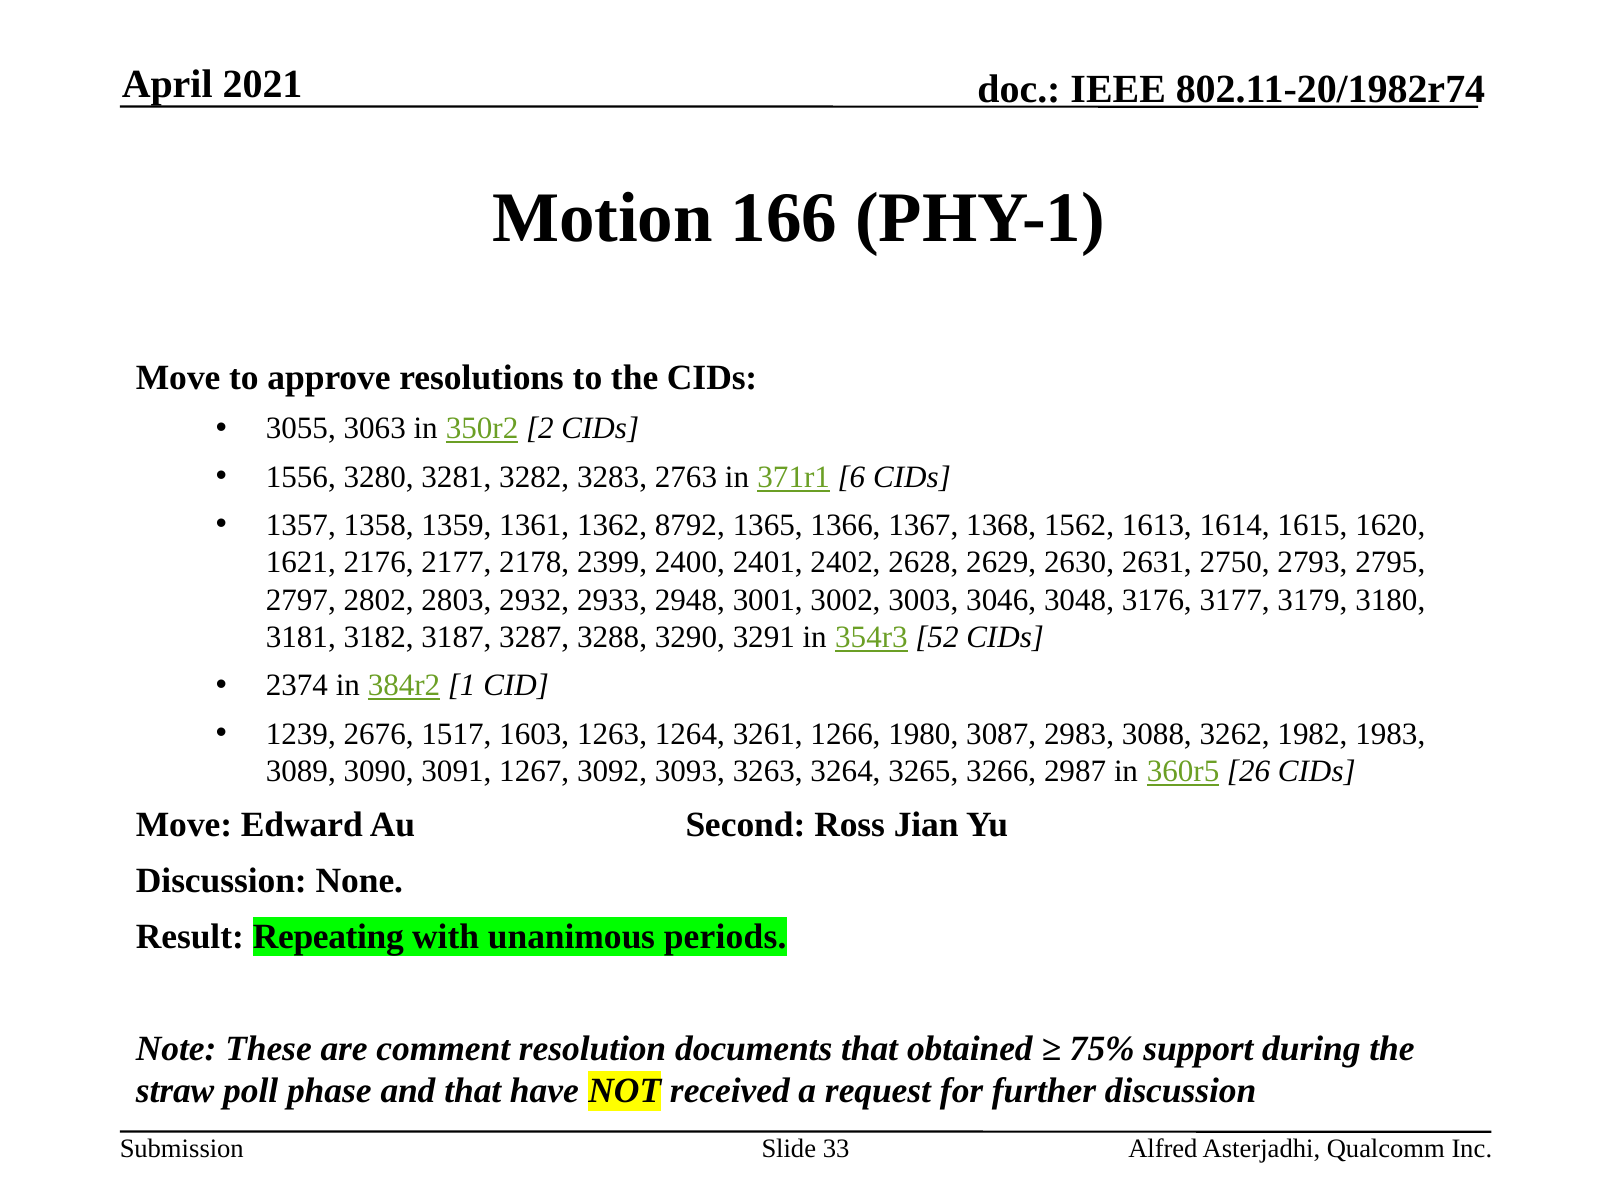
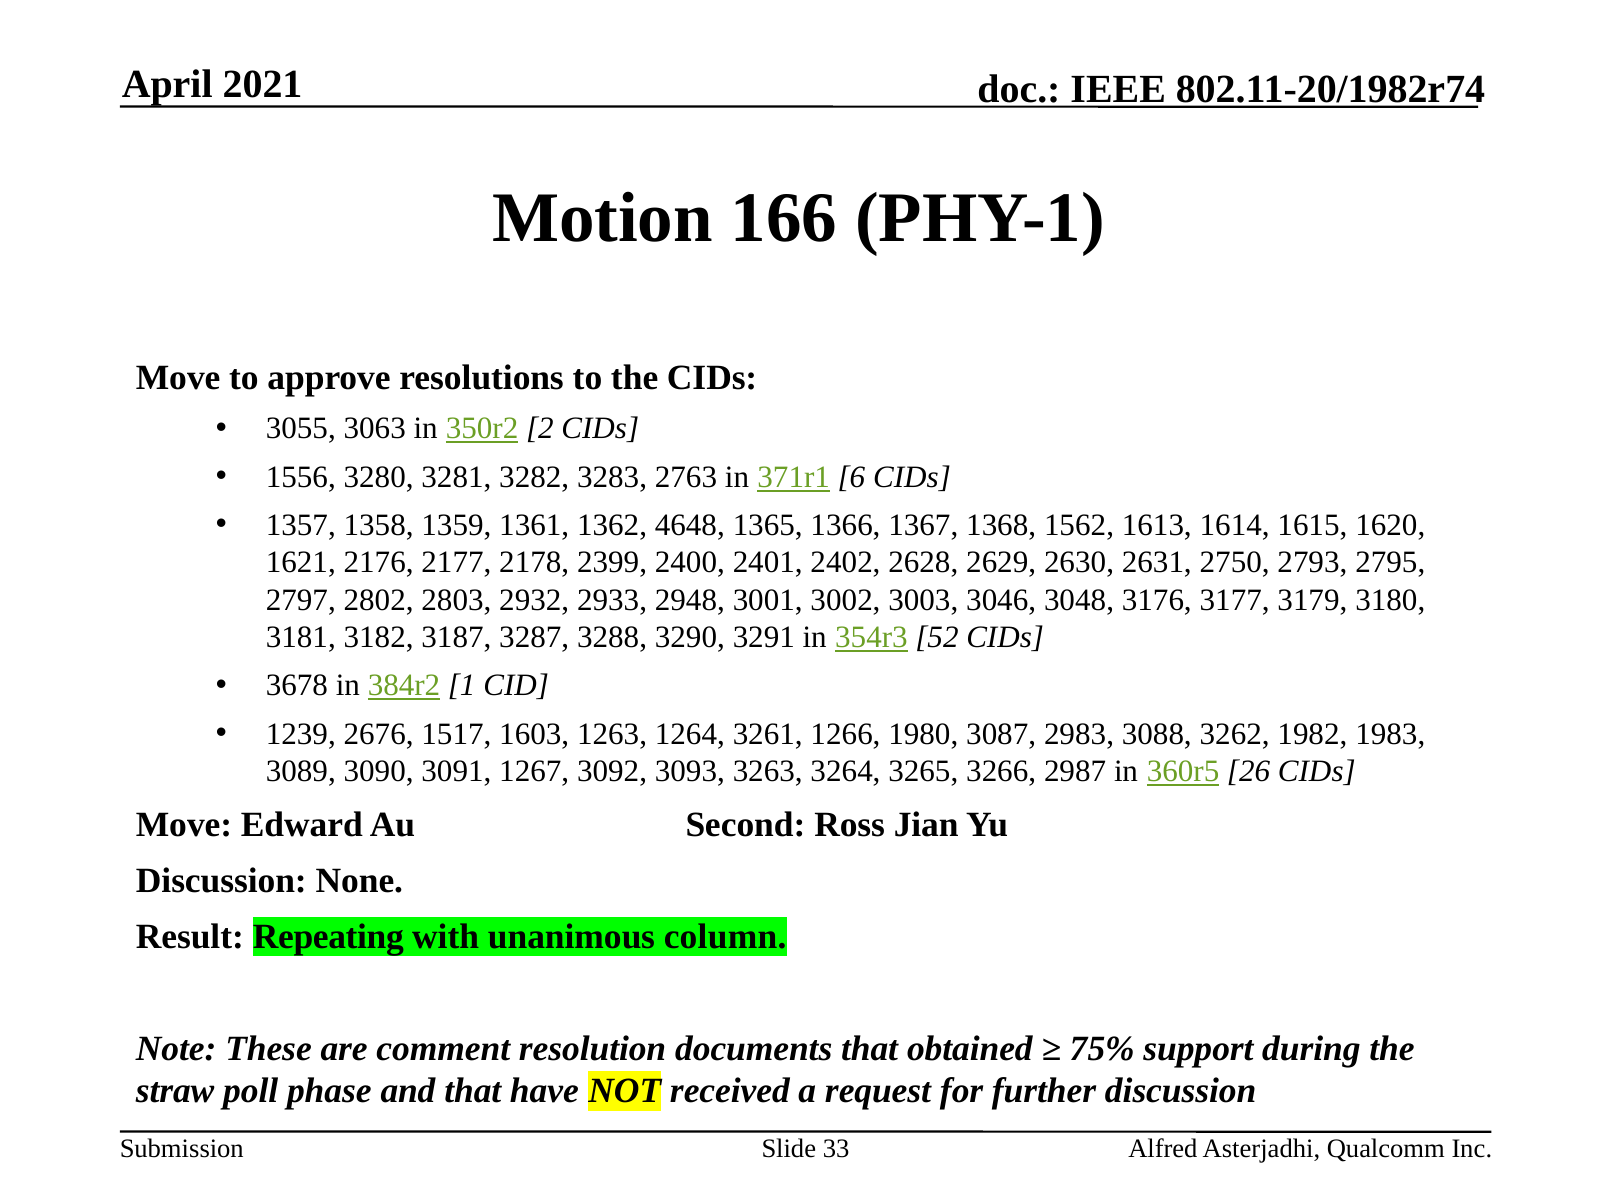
8792: 8792 -> 4648
2374: 2374 -> 3678
periods: periods -> column
